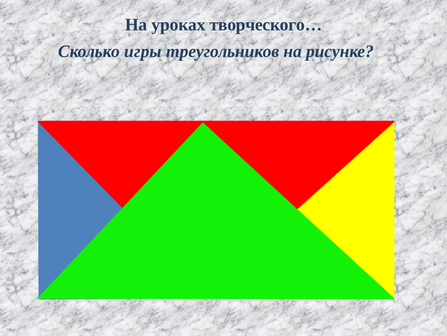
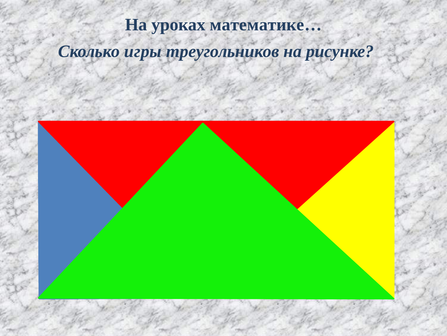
творческого…: творческого… -> математике…
